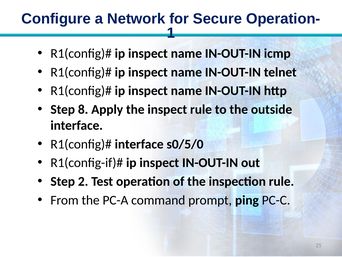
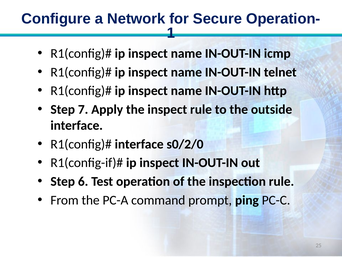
8: 8 -> 7
s0/5/0: s0/5/0 -> s0/2/0
2: 2 -> 6
